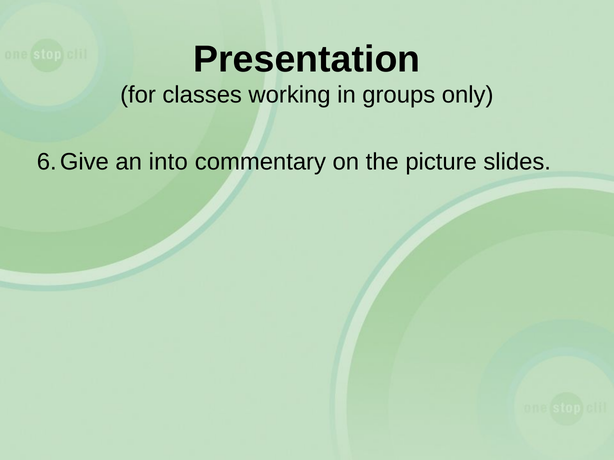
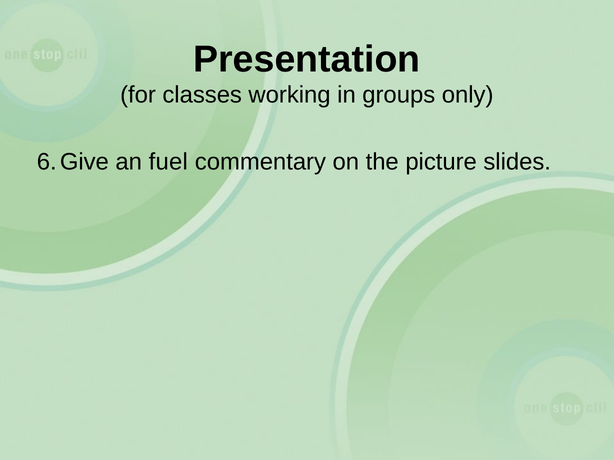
into: into -> fuel
